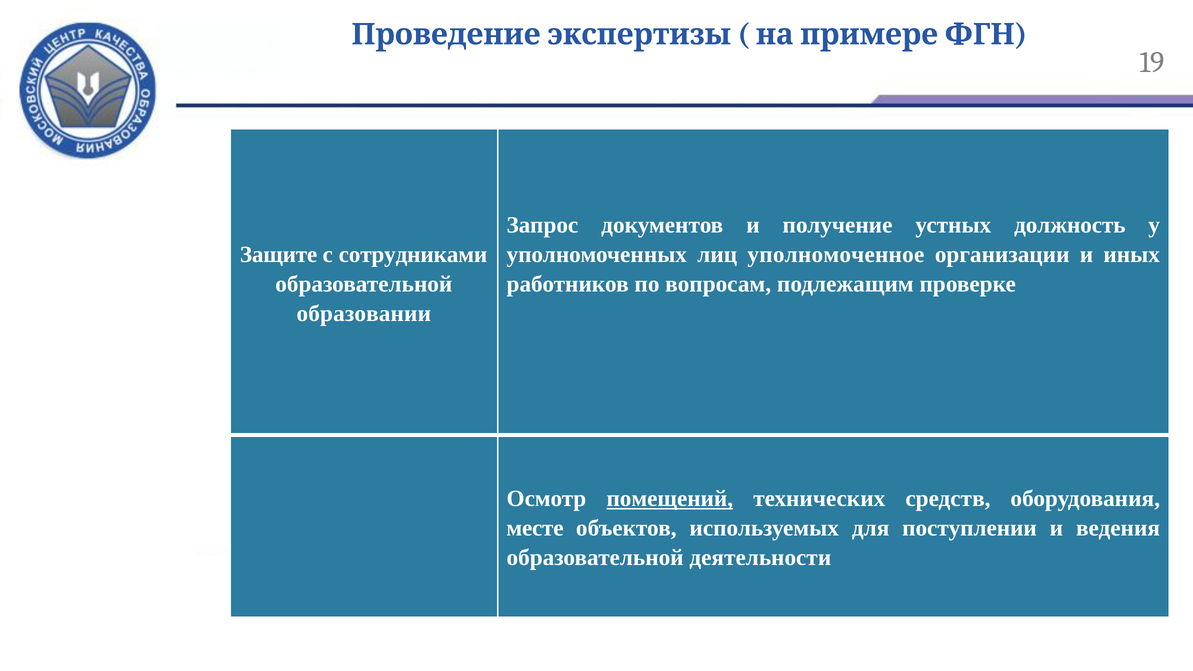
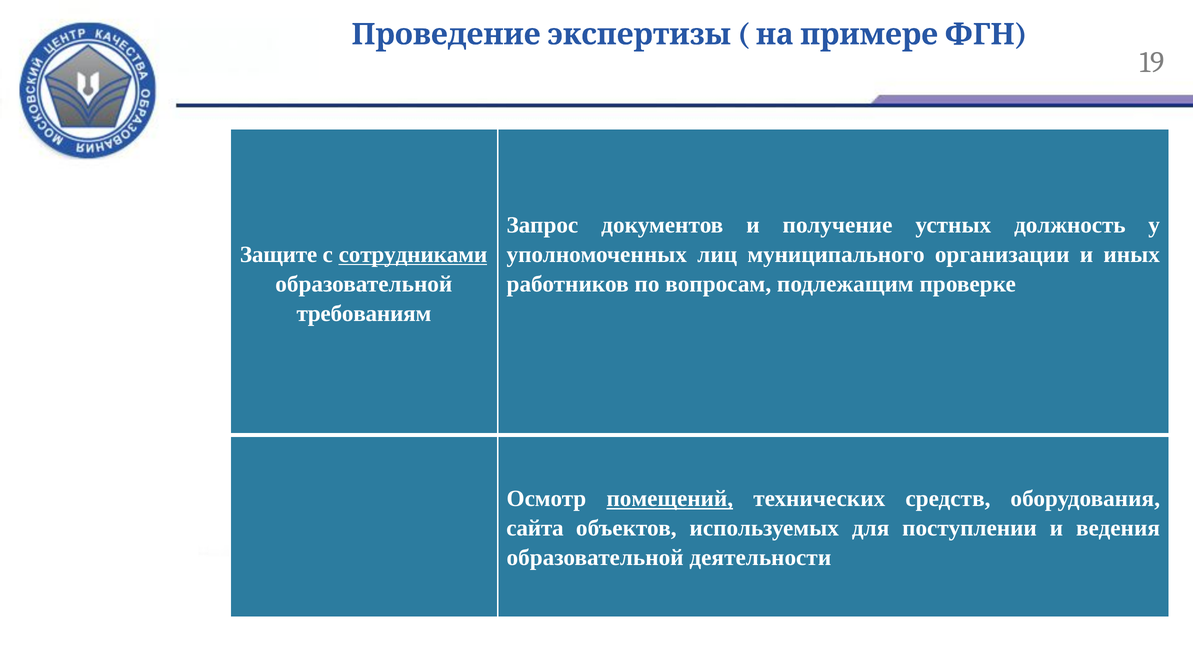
сотрудниками underline: none -> present
уполномоченное: уполномоченное -> муниципального
образовании: образовании -> требованиям
месте: месте -> сайта
